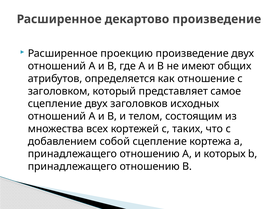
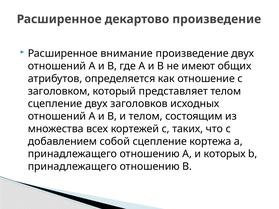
проекцию: проекцию -> внимание
представляет самое: самое -> телом
